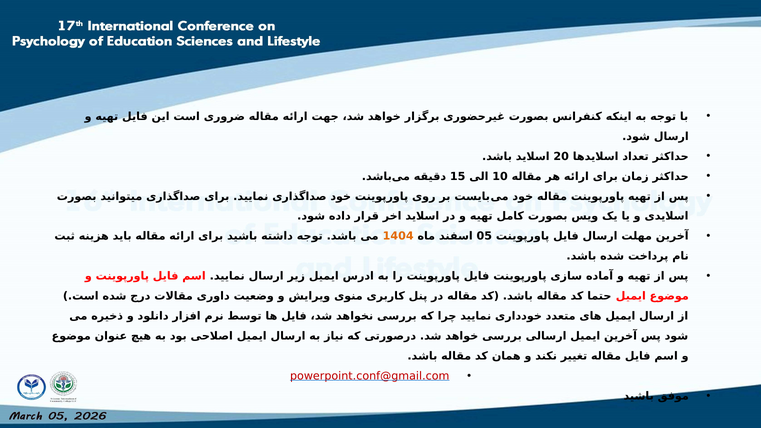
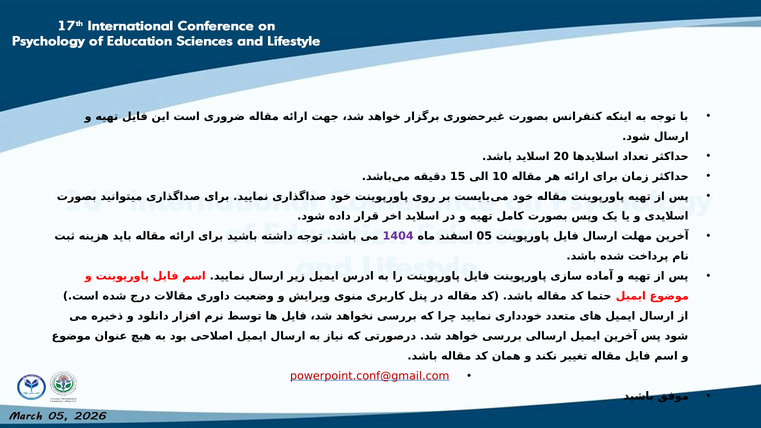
1404 colour: orange -> purple
